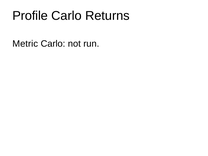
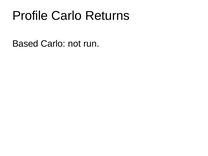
Metric: Metric -> Based
